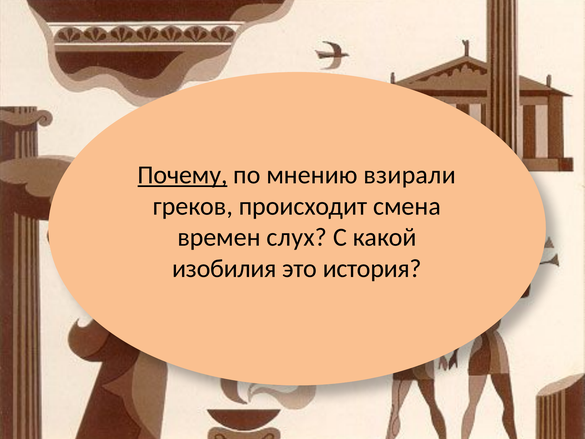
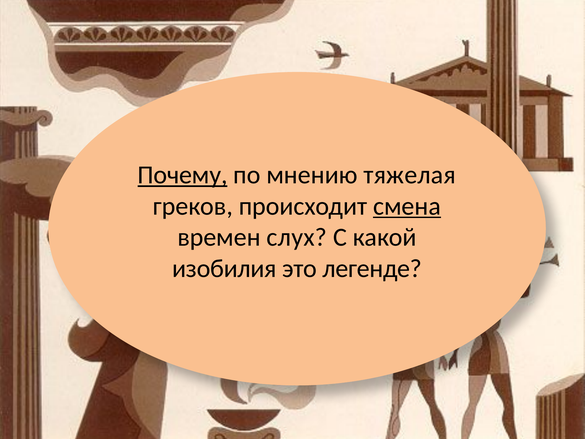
взирали: взирали -> тяжелая
смена underline: none -> present
история: история -> легенде
